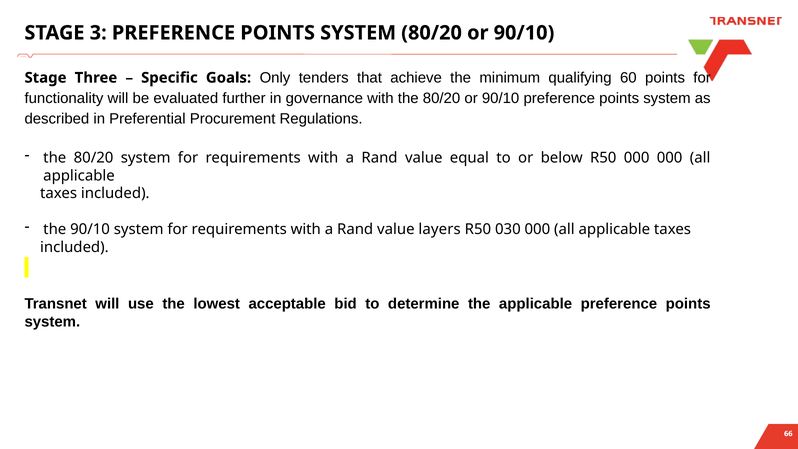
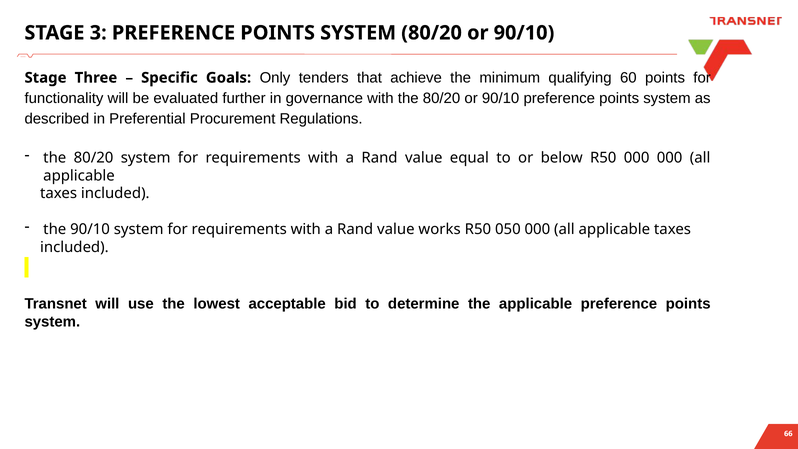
layers: layers -> works
030: 030 -> 050
